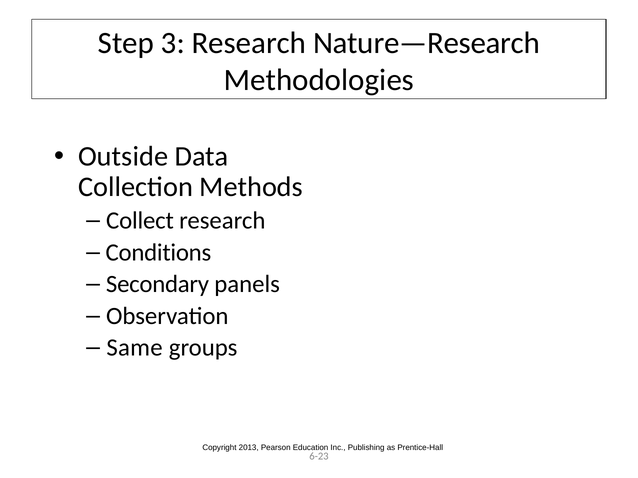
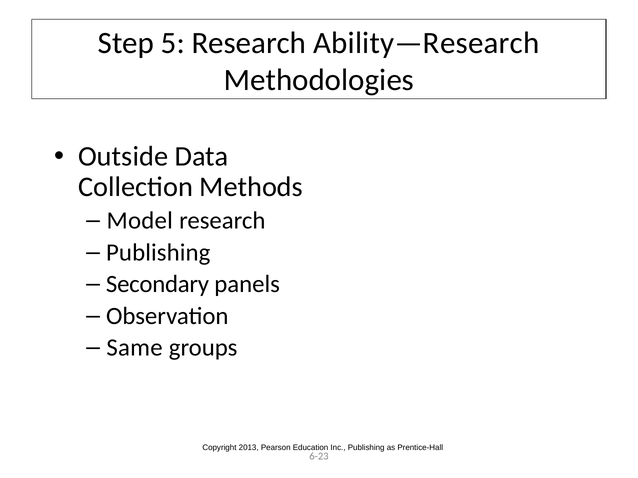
3: 3 -> 5
Nature—Research: Nature—Research -> Ability—Research
Collect: Collect -> Model
Conditions at (158, 253): Conditions -> Publishing
